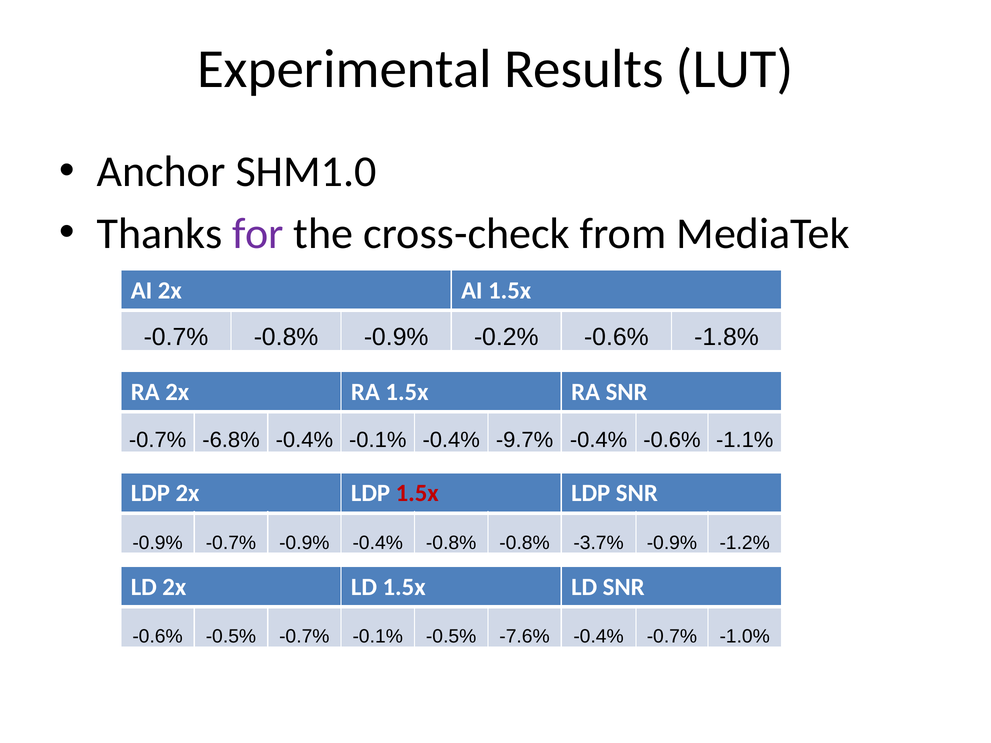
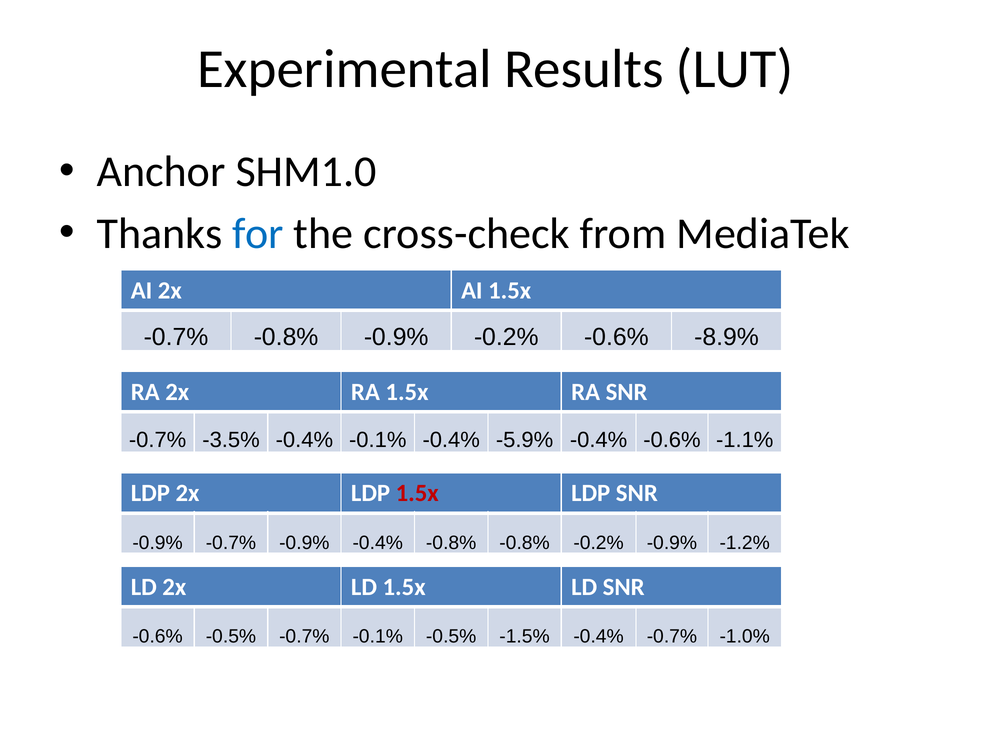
for colour: purple -> blue
-1.8%: -1.8% -> -8.9%
-6.8%: -6.8% -> -3.5%
-9.7%: -9.7% -> -5.9%
-0.8% -3.7%: -3.7% -> -0.2%
-7.6%: -7.6% -> -1.5%
